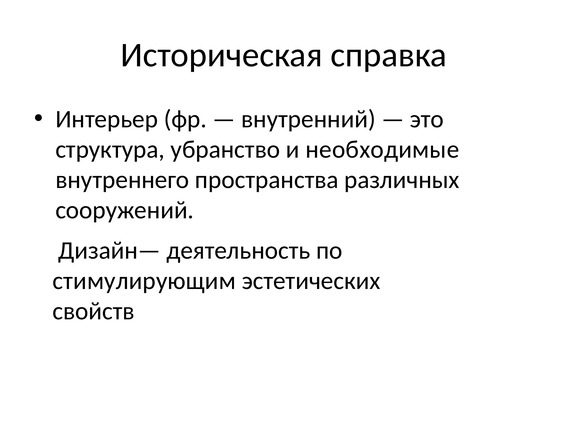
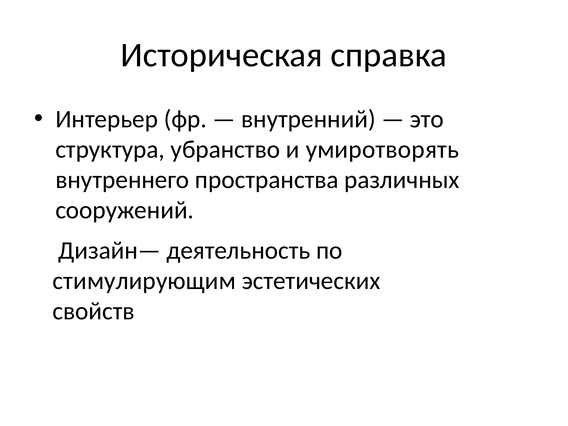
необходимые: необходимые -> умиротворять
